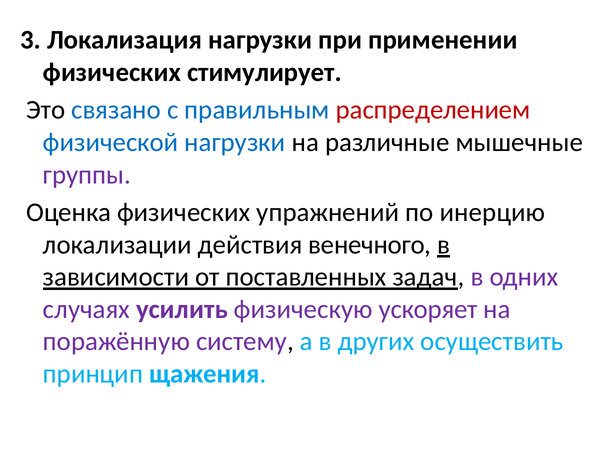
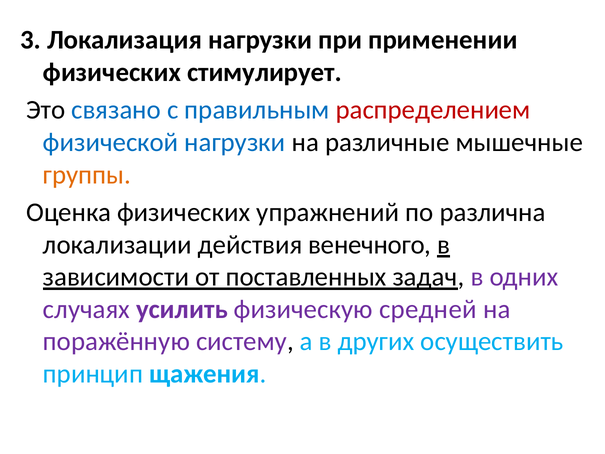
группы colour: purple -> orange
инерцию: инерцию -> различна
ускоряет: ускоряет -> средней
